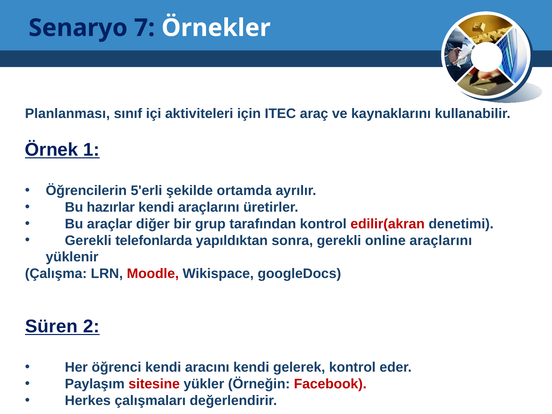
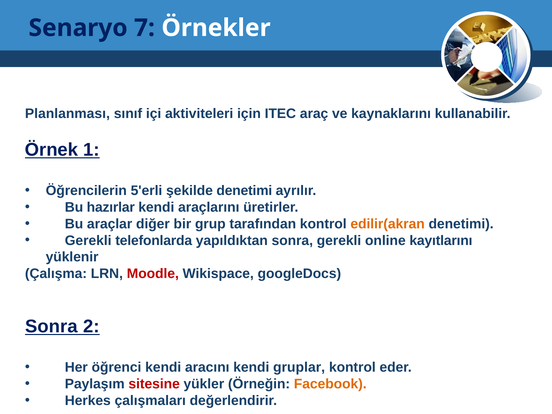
şekilde ortamda: ortamda -> denetimi
edilir(akran colour: red -> orange
online araçlarını: araçlarını -> kayıtlarını
Süren at (51, 326): Süren -> Sonra
gelerek: gelerek -> gruplar
Facebook colour: red -> orange
